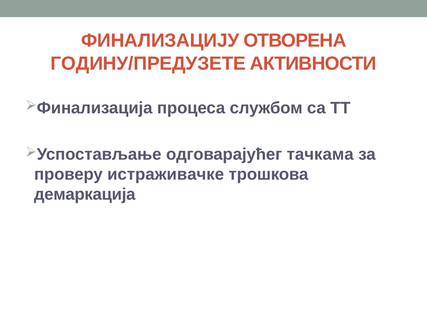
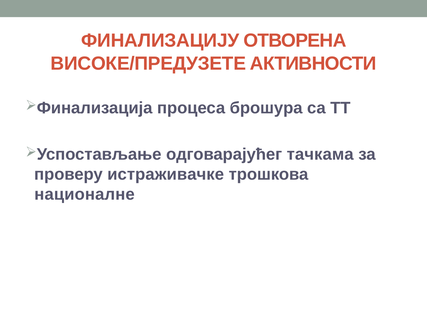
ГОДИНУ/ПРЕДУЗЕТЕ: ГОДИНУ/ПРЕДУЗЕТЕ -> ВИСОКЕ/ПРЕДУЗЕТЕ
службом: службом -> брошура
демаркација: демаркација -> националне
